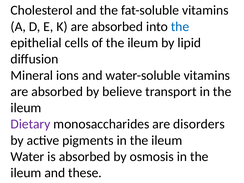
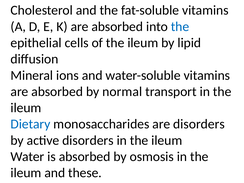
believe: believe -> normal
Dietary colour: purple -> blue
active pigments: pigments -> disorders
